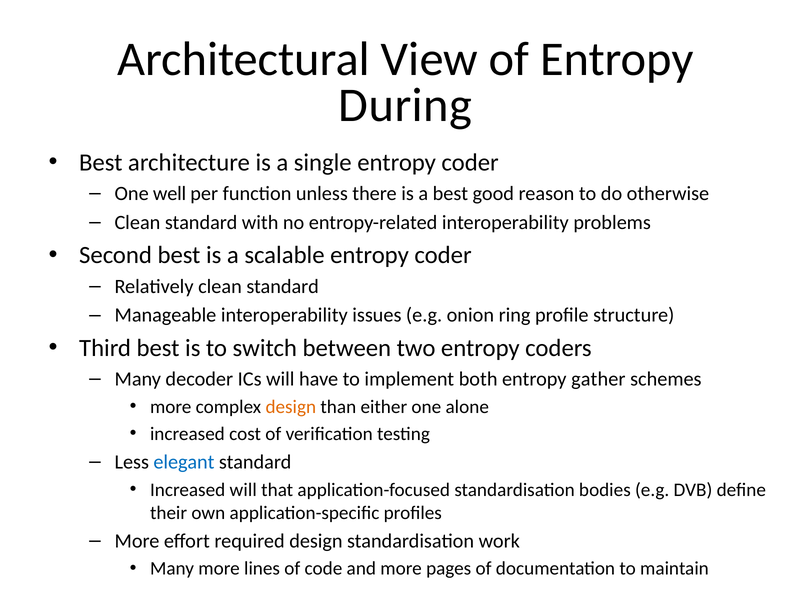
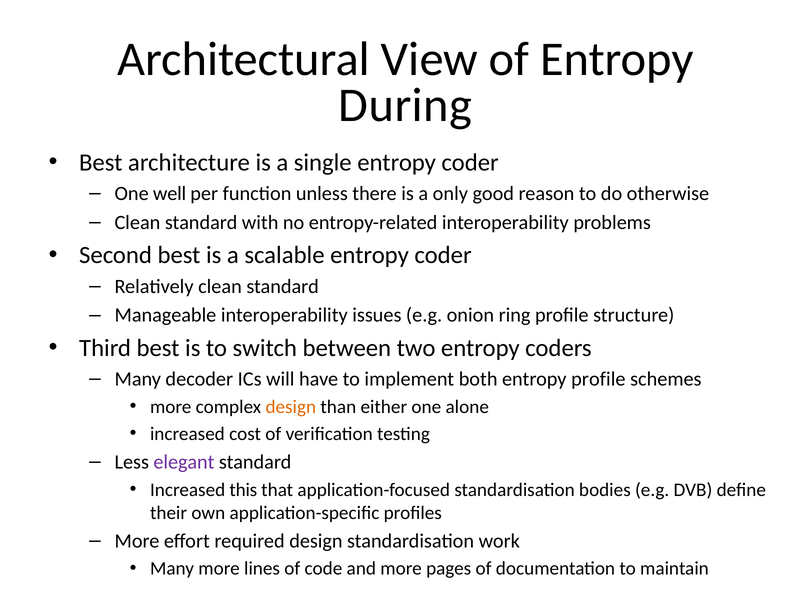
a best: best -> only
entropy gather: gather -> profile
elegant colour: blue -> purple
Increased will: will -> this
